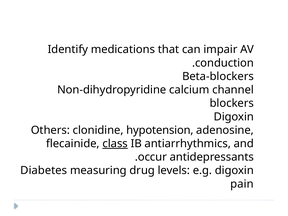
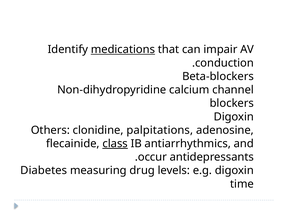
medications underline: none -> present
hypotension: hypotension -> palpitations
pain: pain -> time
